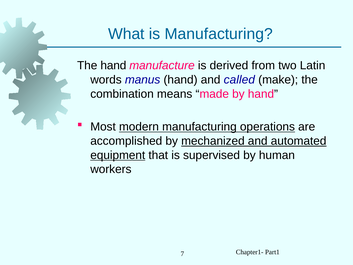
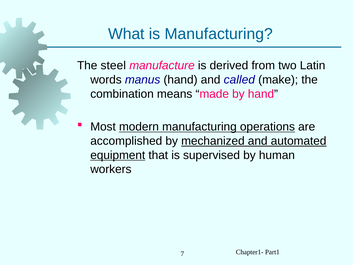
The hand: hand -> steel
